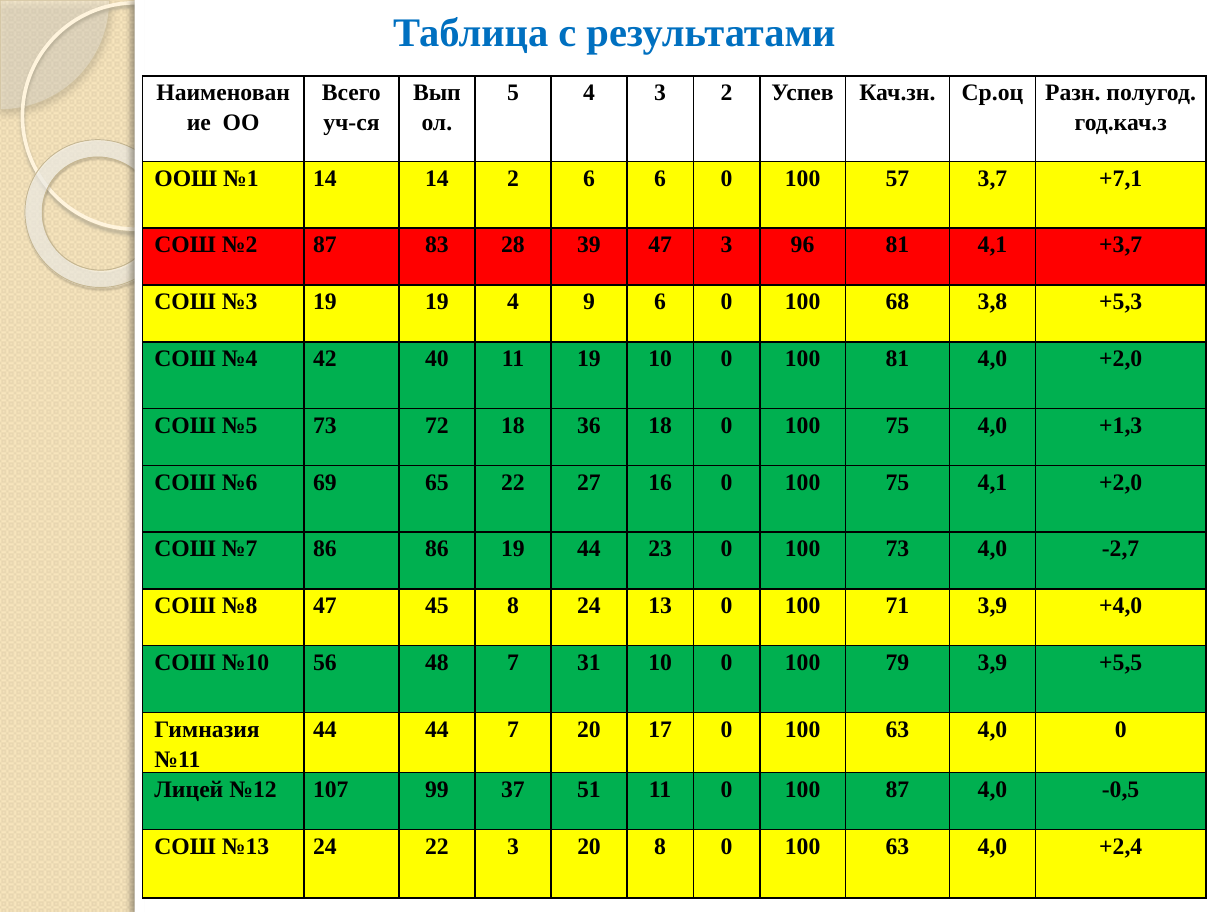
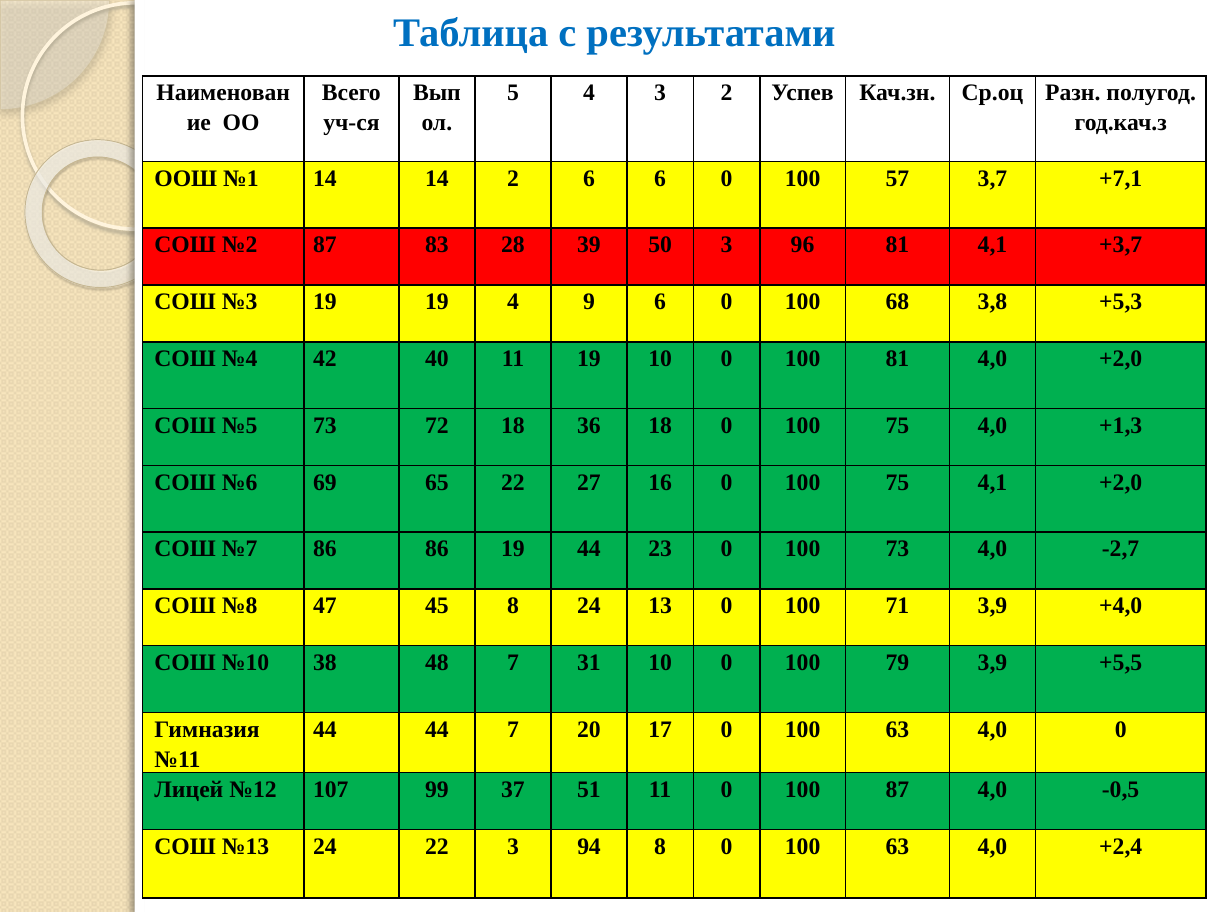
39 47: 47 -> 50
56: 56 -> 38
3 20: 20 -> 94
